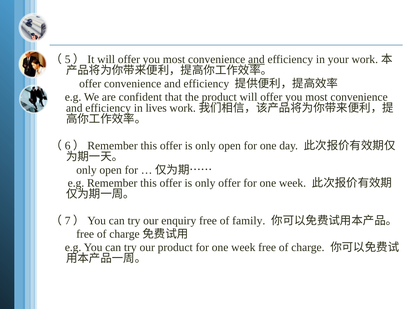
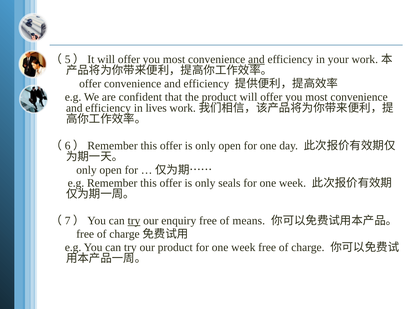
only offer: offer -> seals
try at (134, 221) underline: none -> present
family: family -> means
